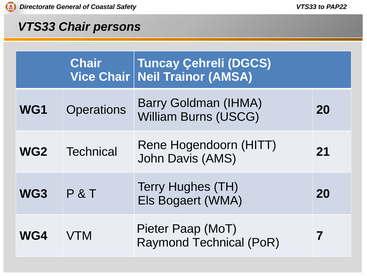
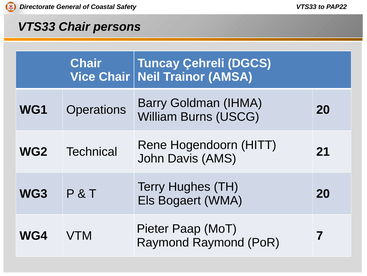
Raymond Technical: Technical -> Raymond
